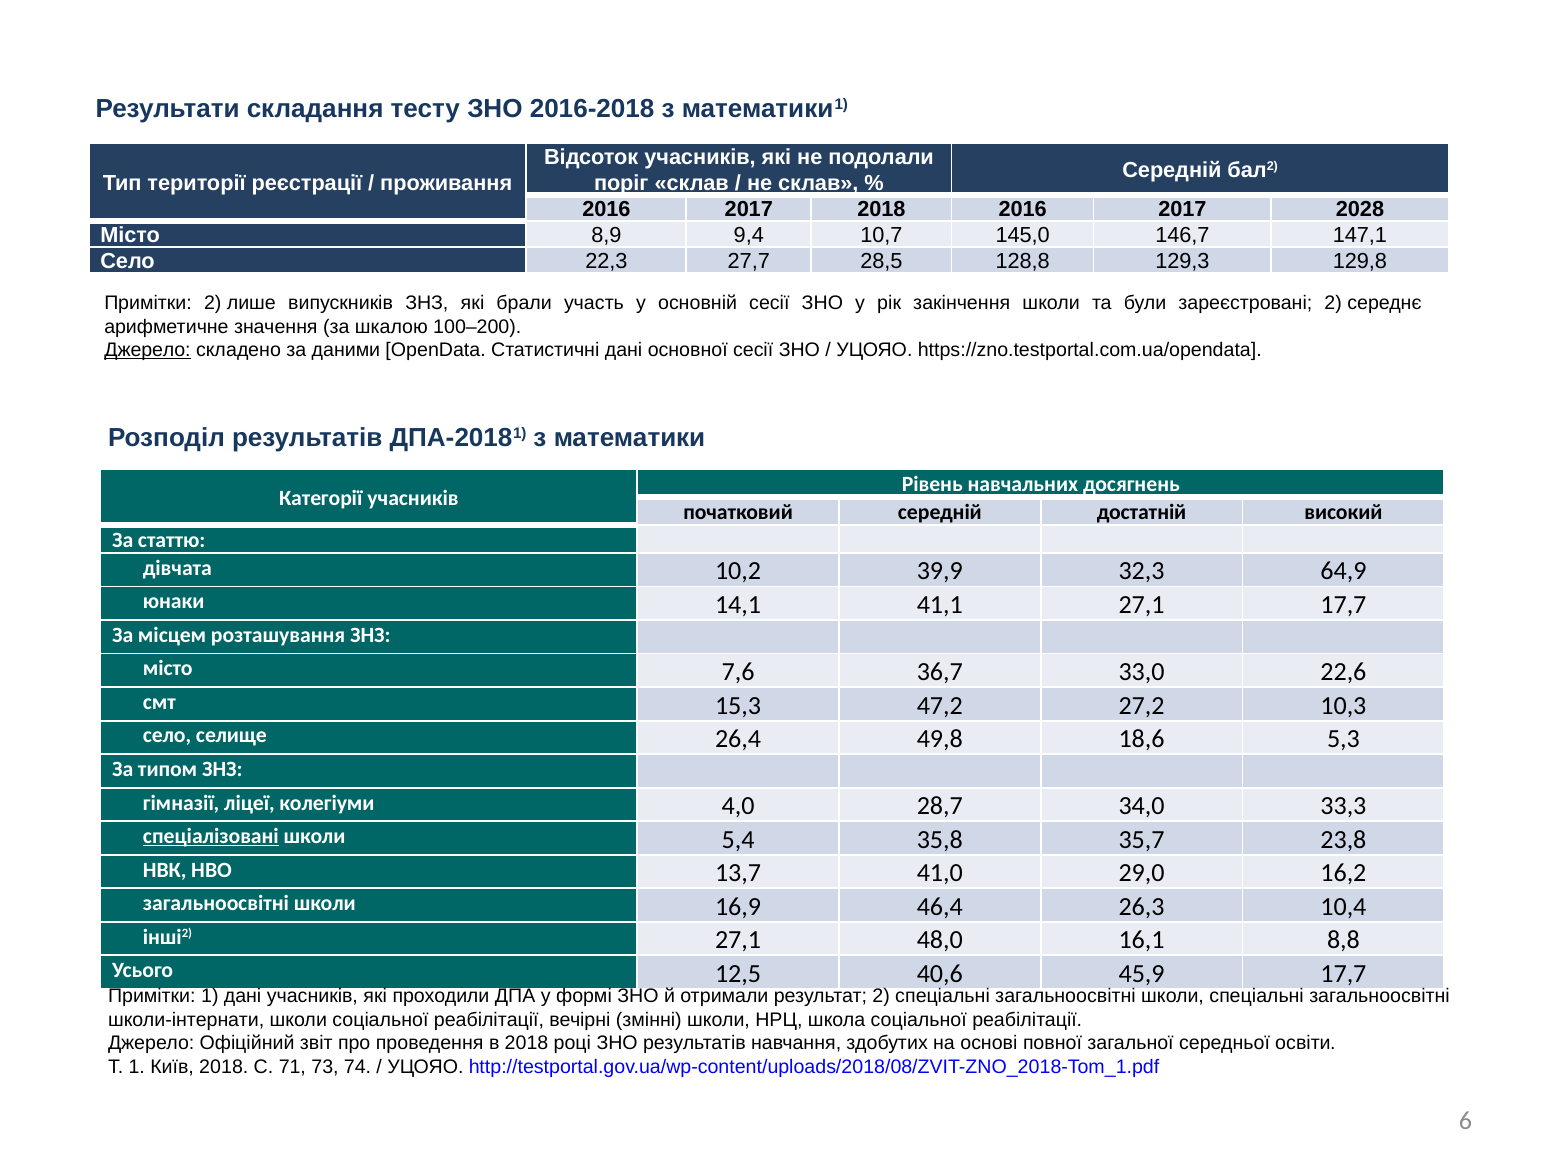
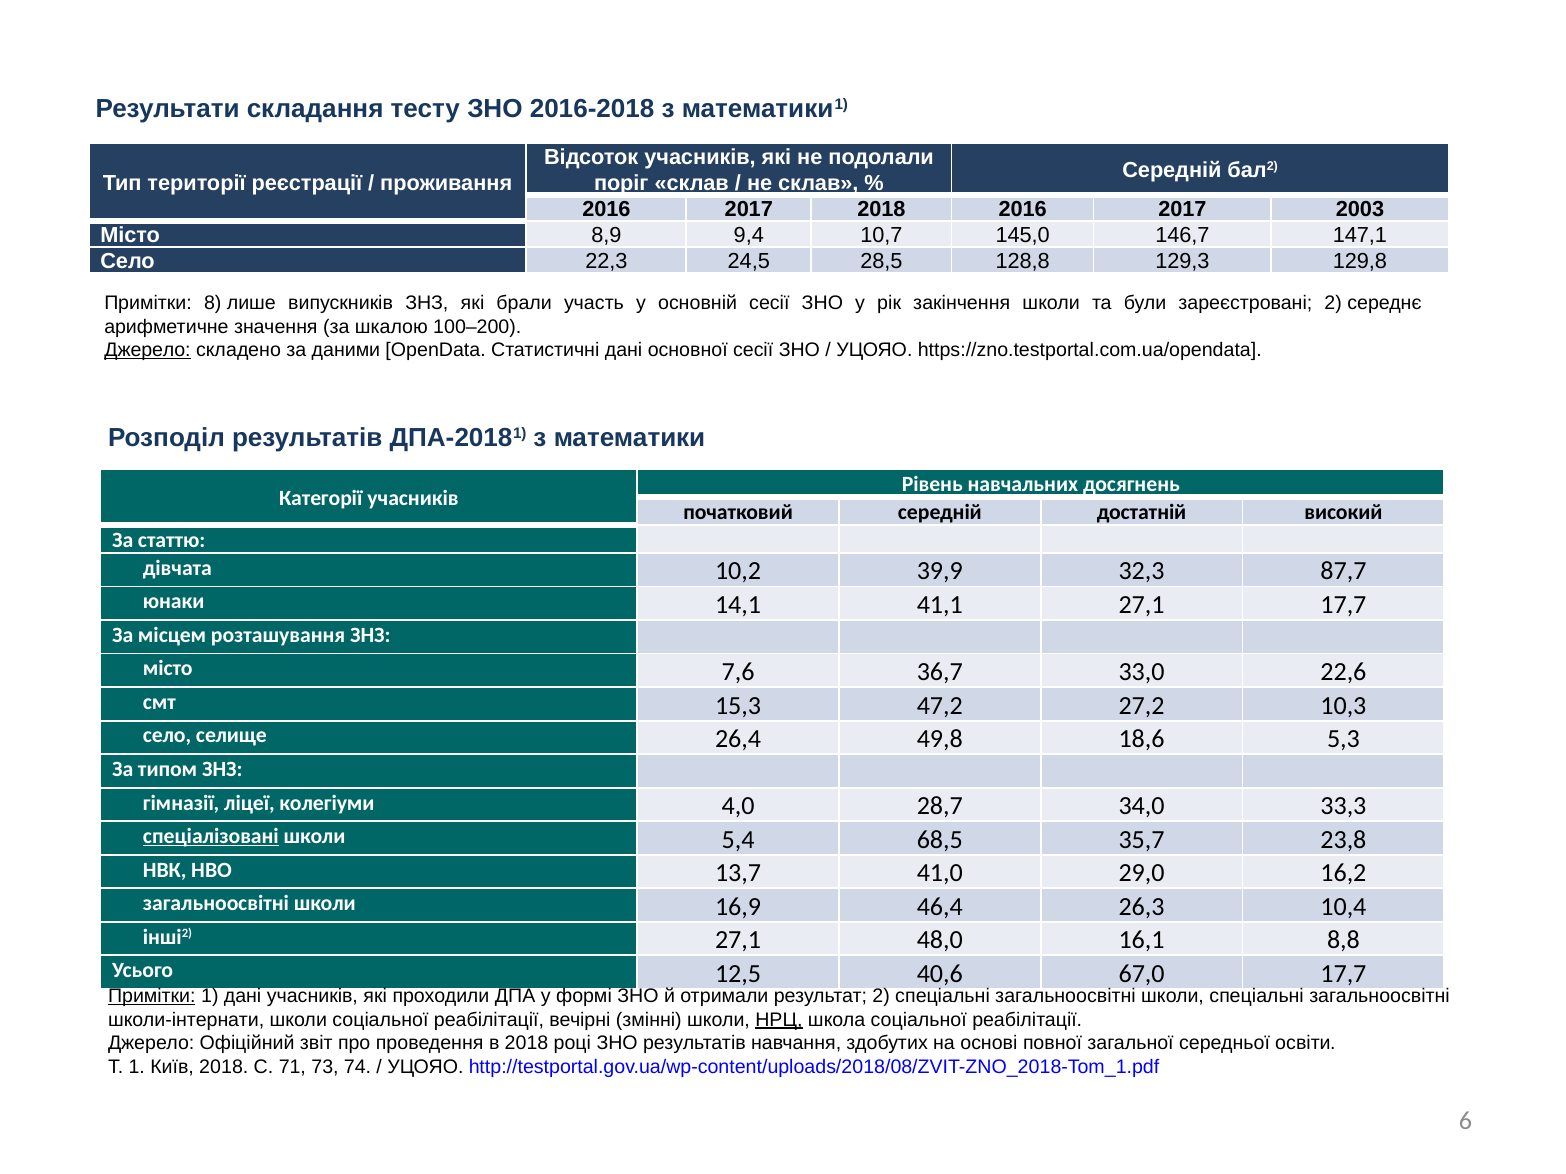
2028: 2028 -> 2003
27,7: 27,7 -> 24,5
Примітки 2: 2 -> 8
64,9: 64,9 -> 87,7
35,8: 35,8 -> 68,5
45,9: 45,9 -> 67,0
Примітки at (152, 997) underline: none -> present
НРЦ underline: none -> present
